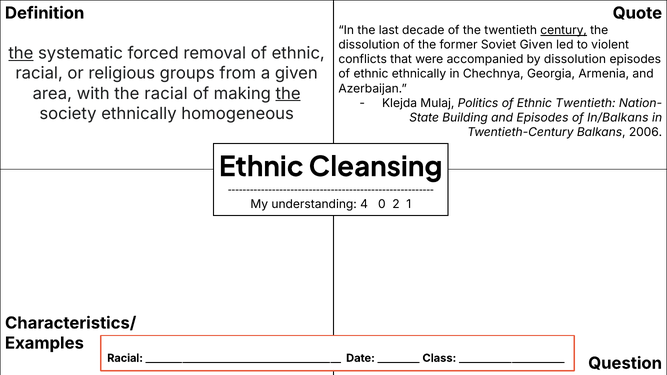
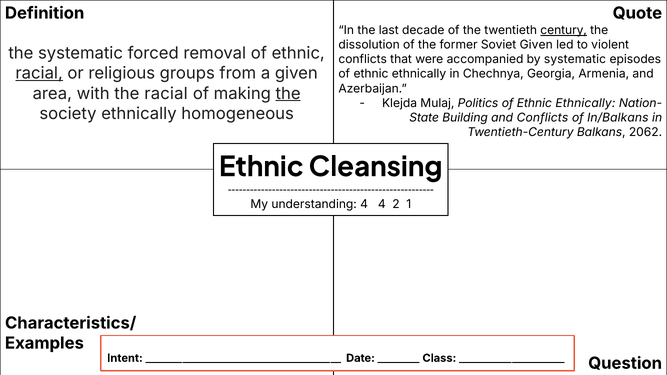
the at (21, 53) underline: present -> none
by dissolution: dissolution -> systematic
racial at (39, 73) underline: none -> present
Politics of Ethnic Twentieth: Twentieth -> Ethnically
and Episodes: Episodes -> Conflicts
2006: 2006 -> 2062
4 0: 0 -> 4
Racial at (125, 358): Racial -> Intent
